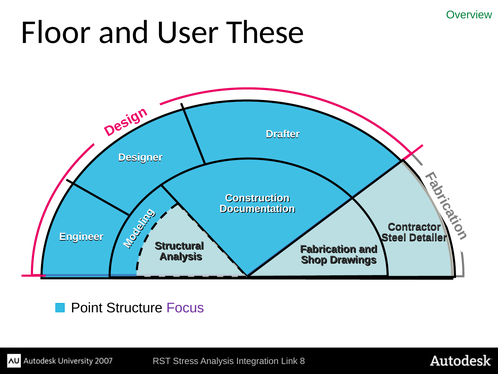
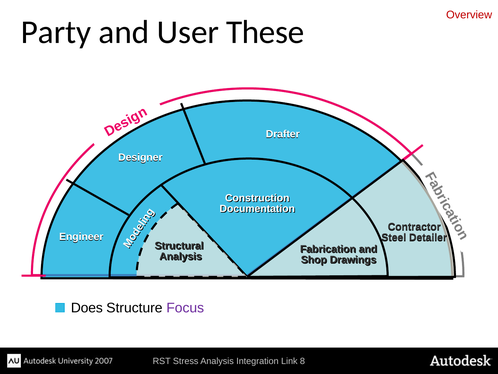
Overview colour: green -> red
Floor: Floor -> Party
Point: Point -> Does
